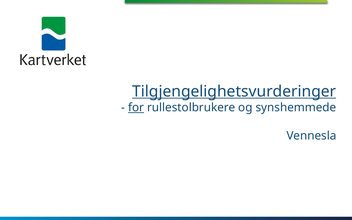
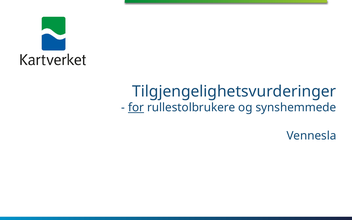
Tilgjengelighetsvurderinger underline: present -> none
